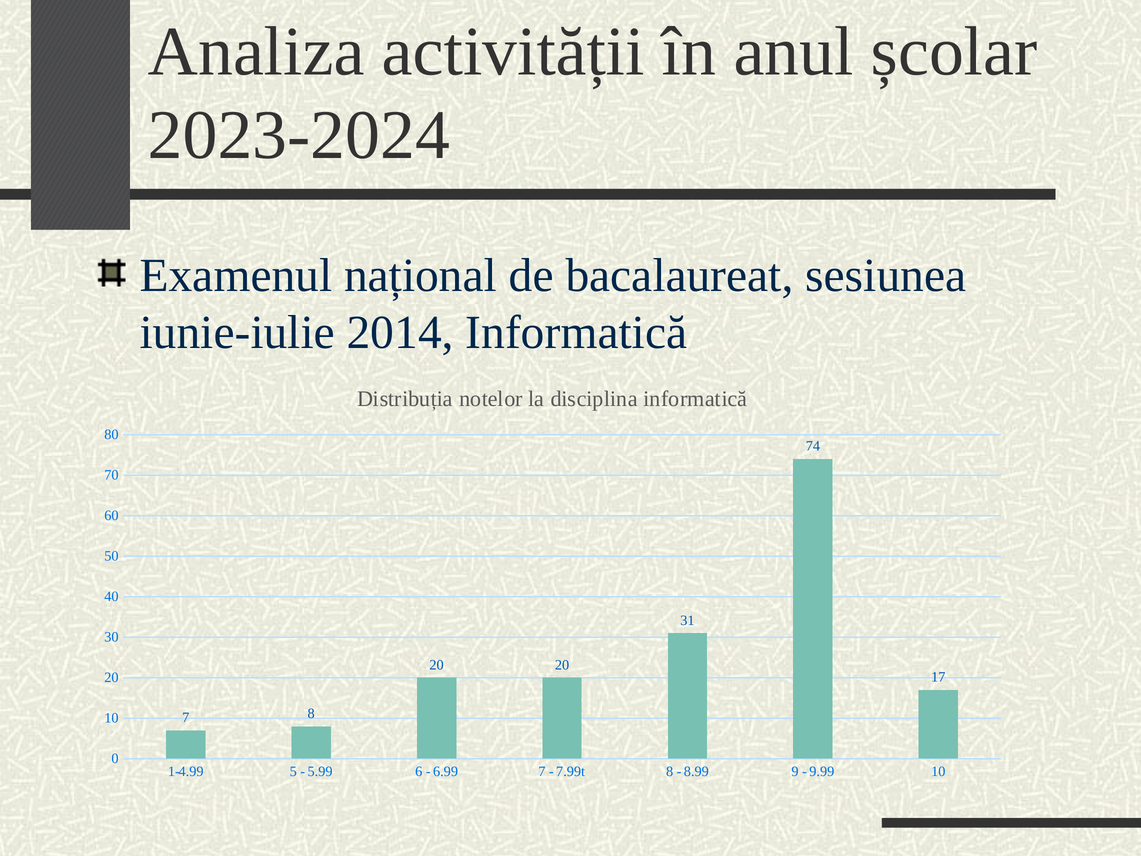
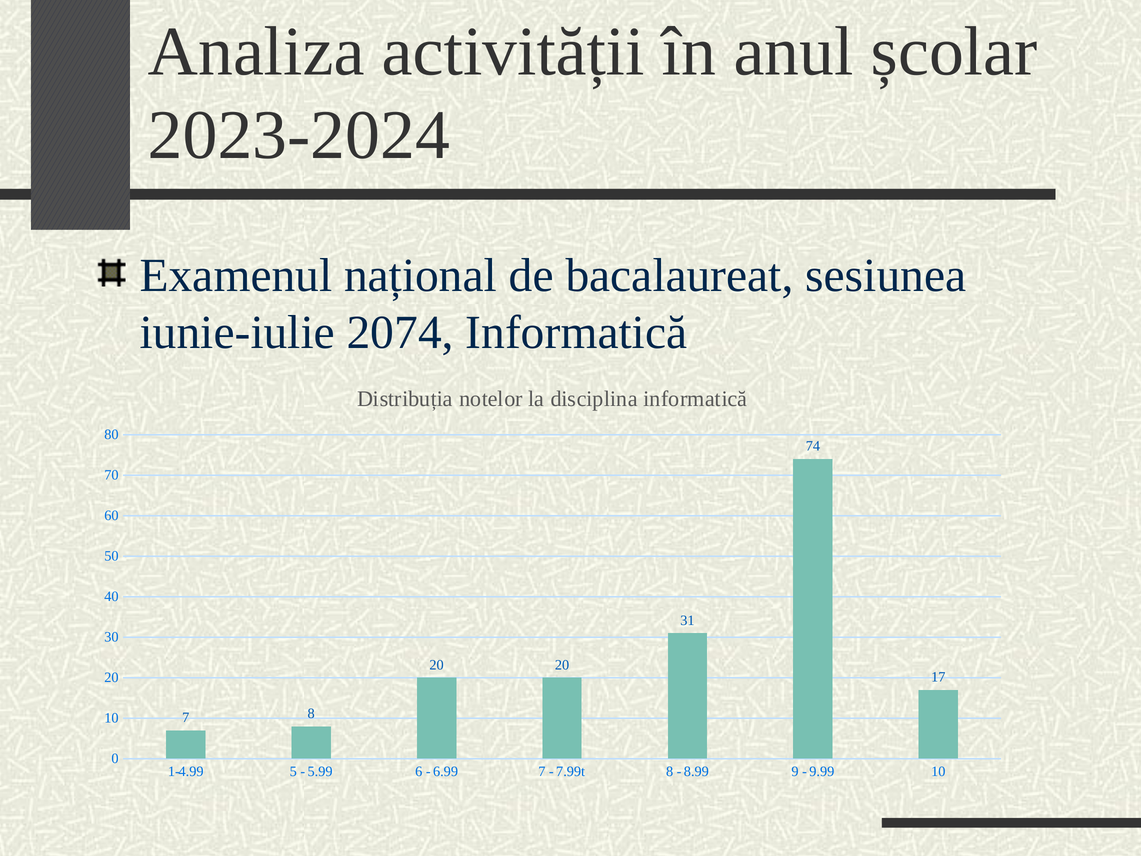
2014: 2014 -> 2074
